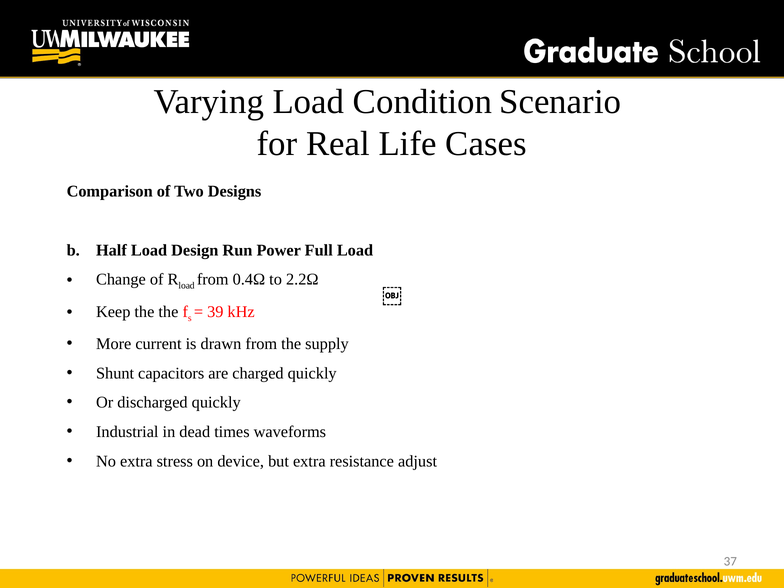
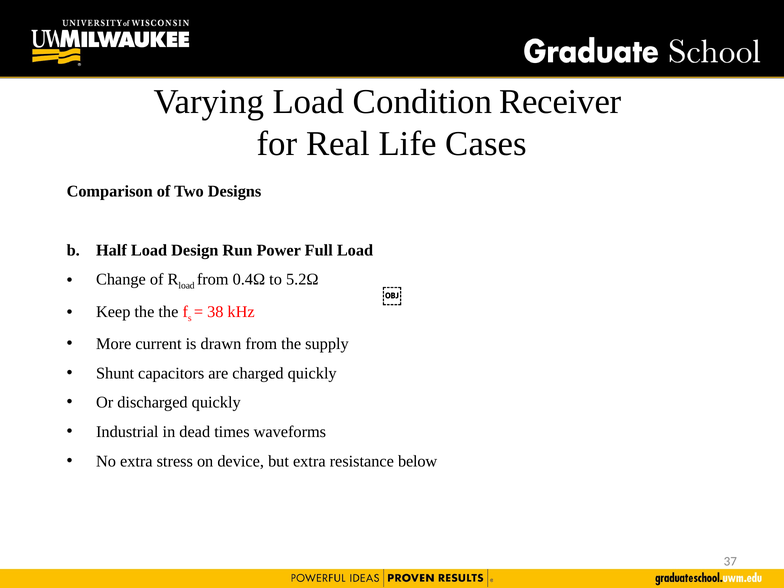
Scenario: Scenario -> Receiver
2.2Ω: 2.2Ω -> 5.2Ω
39: 39 -> 38
adjust: adjust -> below
